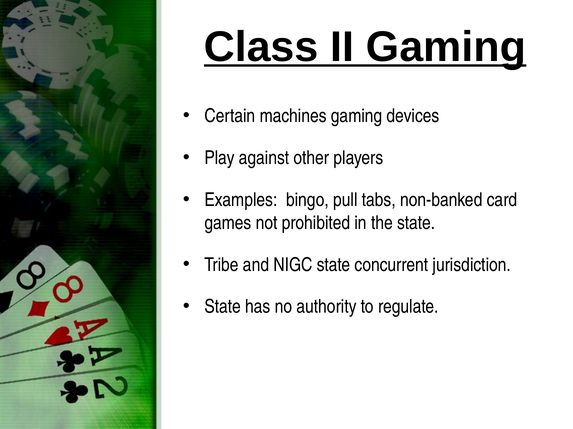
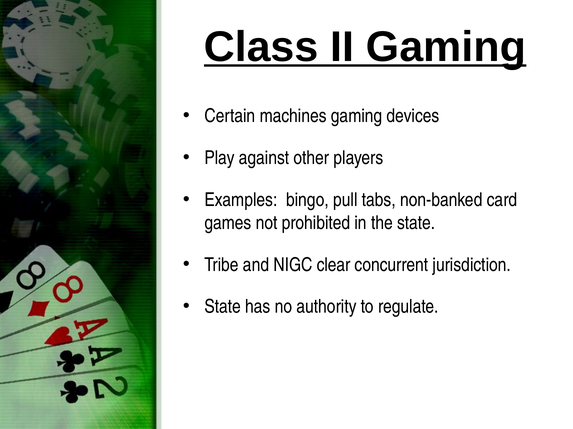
NIGC state: state -> clear
